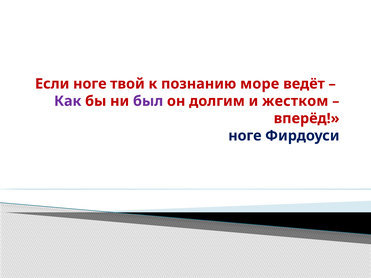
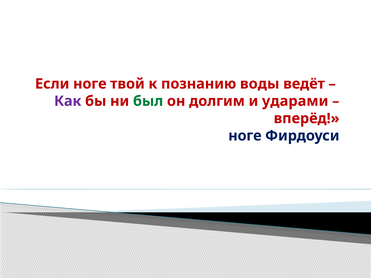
море: море -> воды
был colour: purple -> green
жестком: жестком -> ударами
